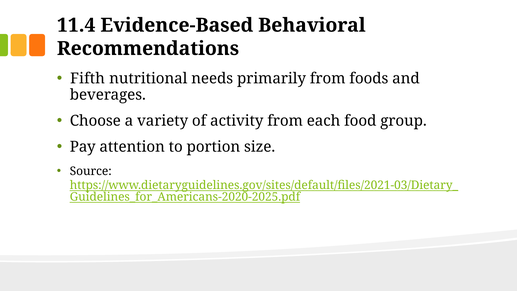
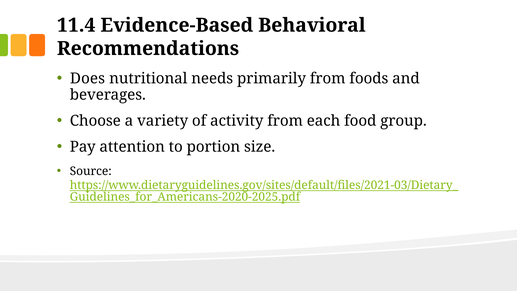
Fifth: Fifth -> Does
